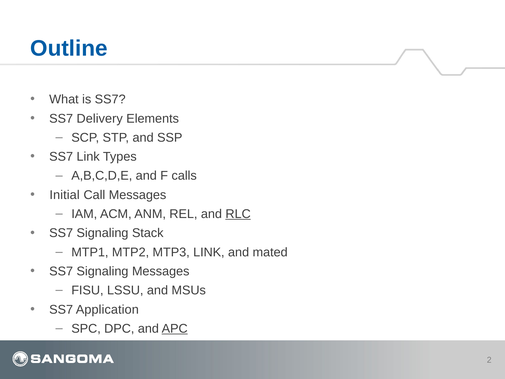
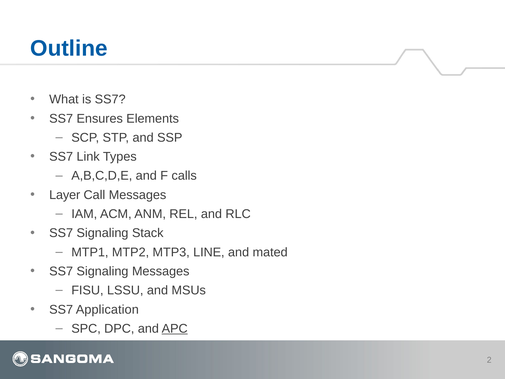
Delivery: Delivery -> Ensures
Initial: Initial -> Layer
RLC underline: present -> none
MTP3 LINK: LINK -> LINE
